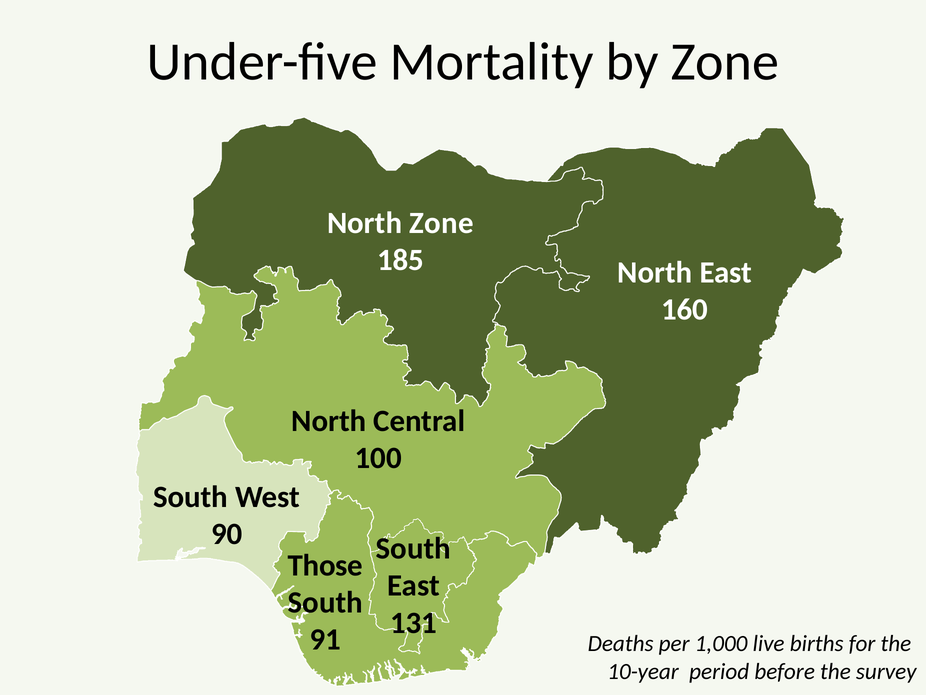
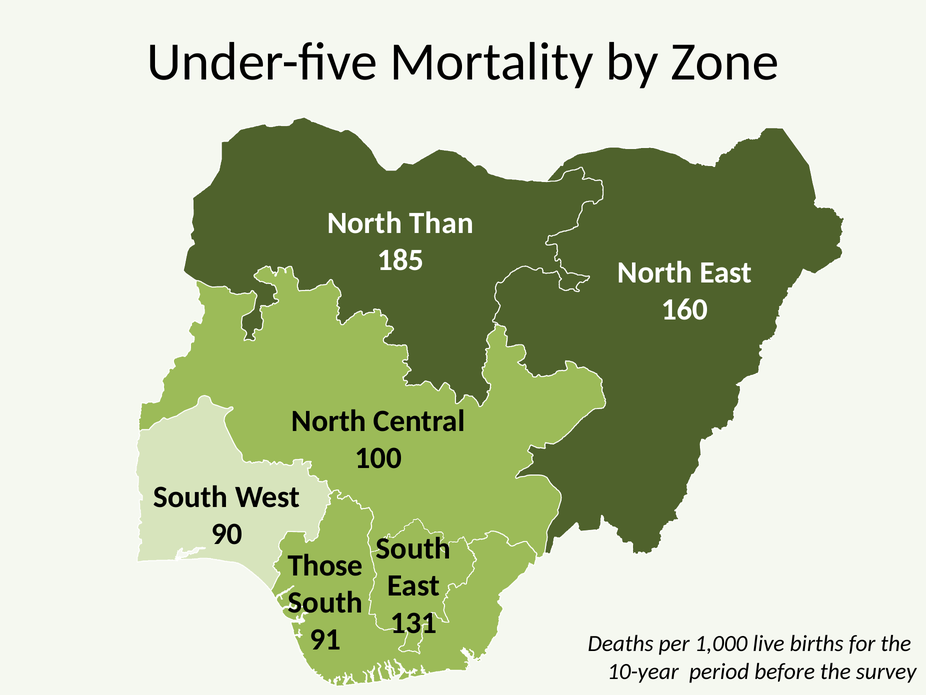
North Zone: Zone -> Than
